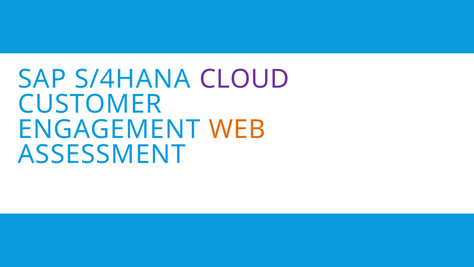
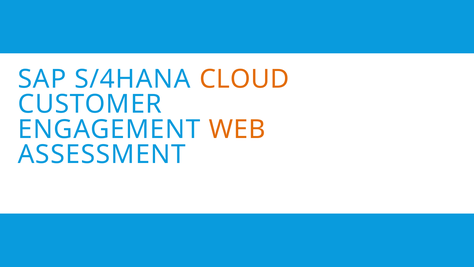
CLOUD colour: purple -> orange
